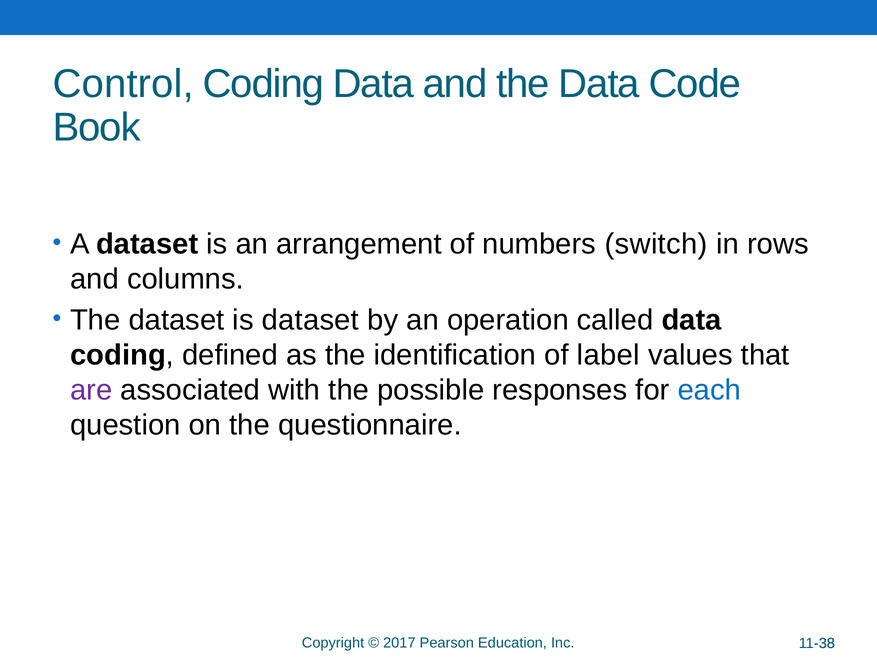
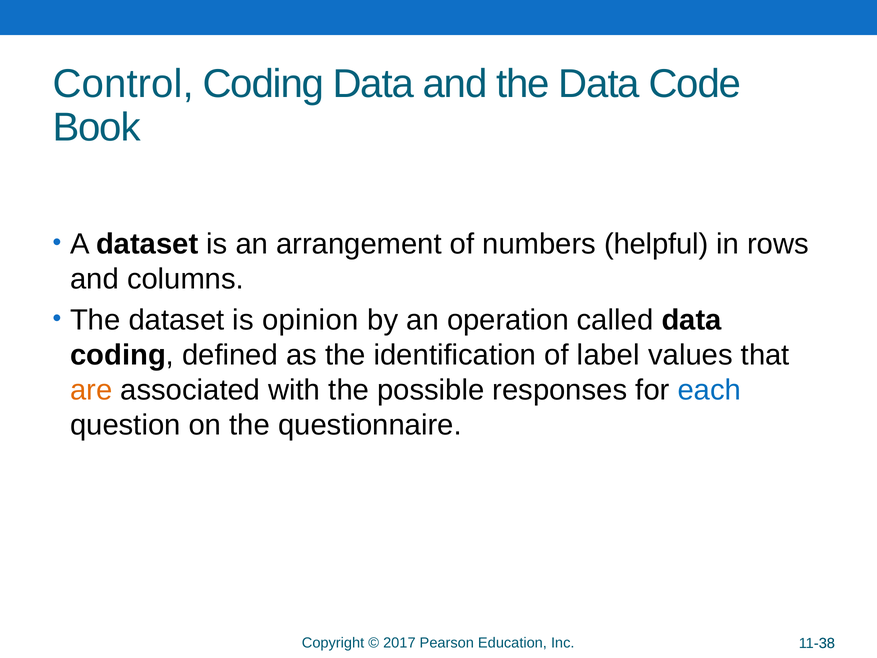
switch: switch -> helpful
is dataset: dataset -> opinion
are colour: purple -> orange
